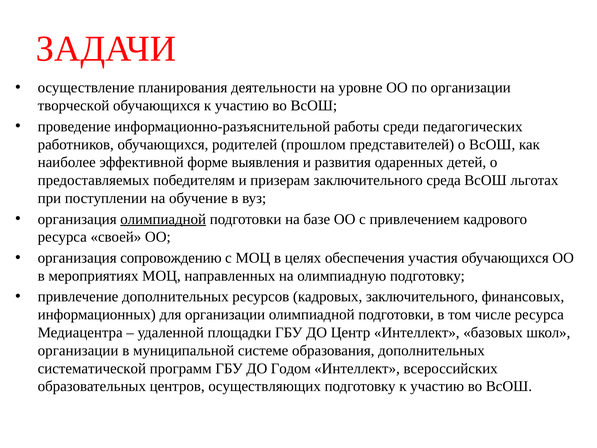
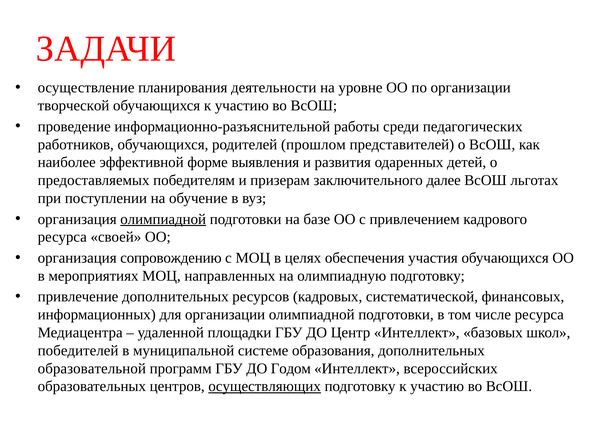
среда: среда -> далее
кадровых заключительного: заключительного -> систематической
организации at (78, 350): организации -> победителей
систематической: систематической -> образовательной
осуществляющих underline: none -> present
